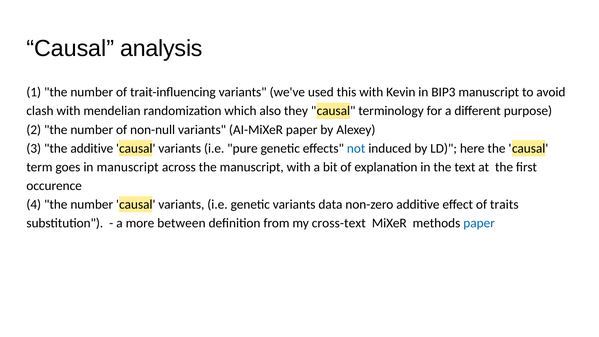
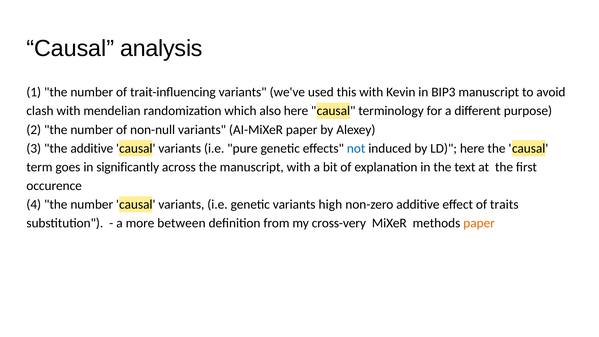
also they: they -> here
in manuscript: manuscript -> significantly
data: data -> high
cross-text: cross-text -> cross-very
paper at (479, 223) colour: blue -> orange
